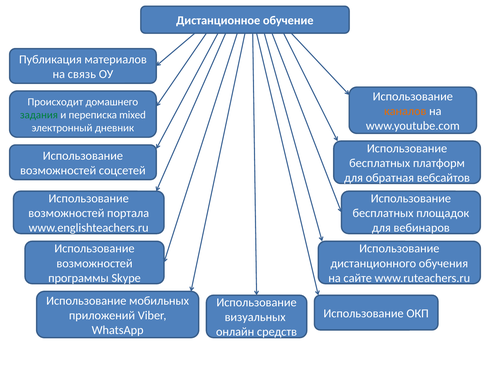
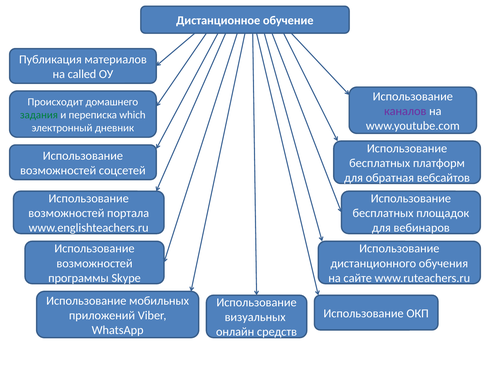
связь: связь -> called
каналов colour: orange -> purple
mixed: mixed -> which
